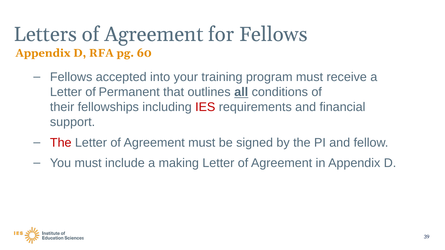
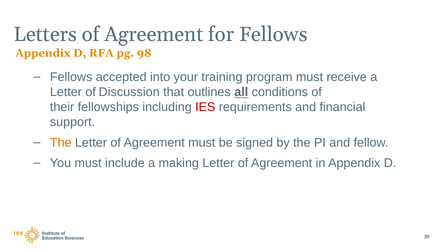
60: 60 -> 98
Permanent: Permanent -> Discussion
The at (61, 143) colour: red -> orange
